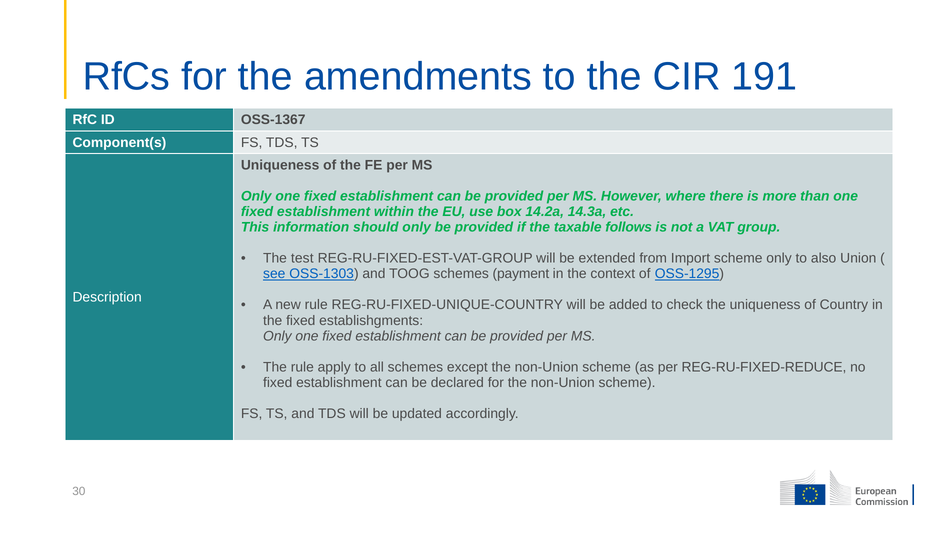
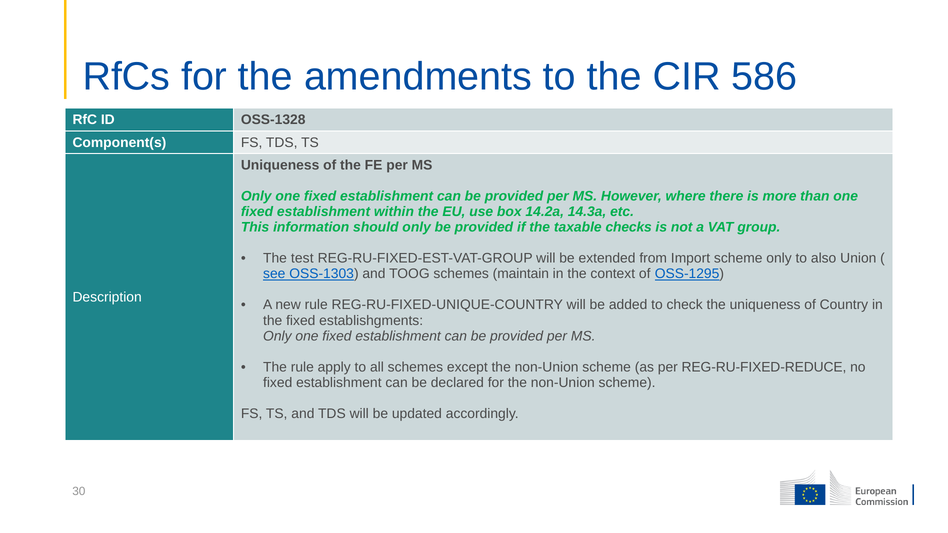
191: 191 -> 586
OSS-1367: OSS-1367 -> OSS-1328
follows: follows -> checks
payment: payment -> maintain
